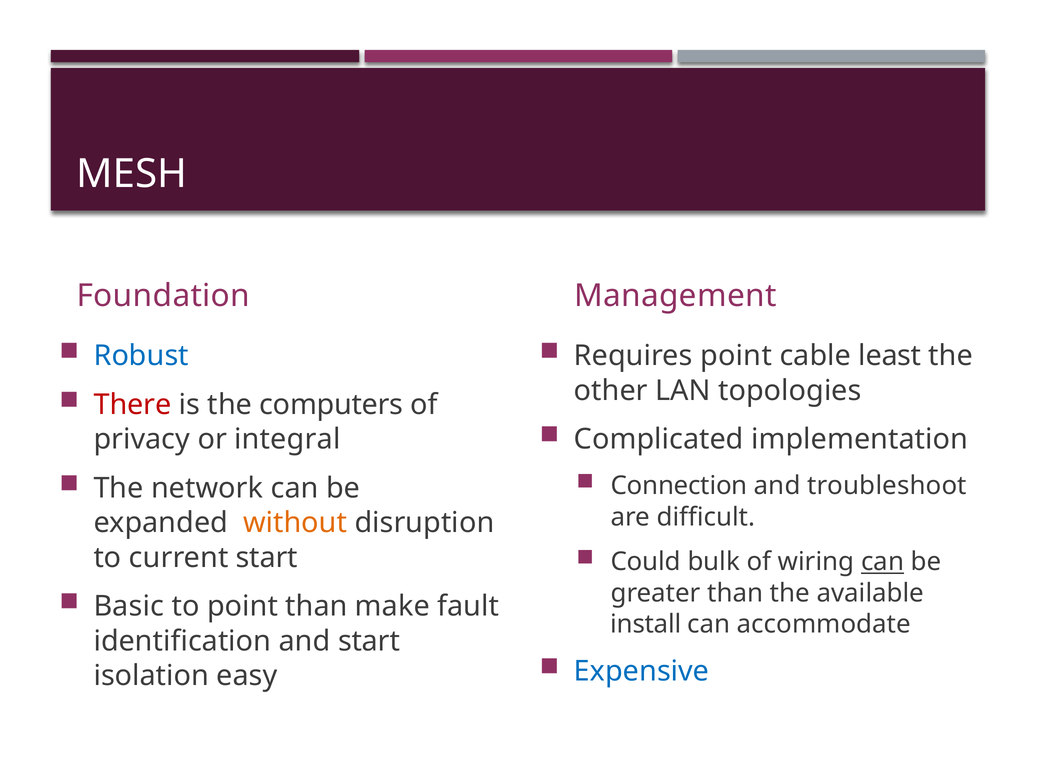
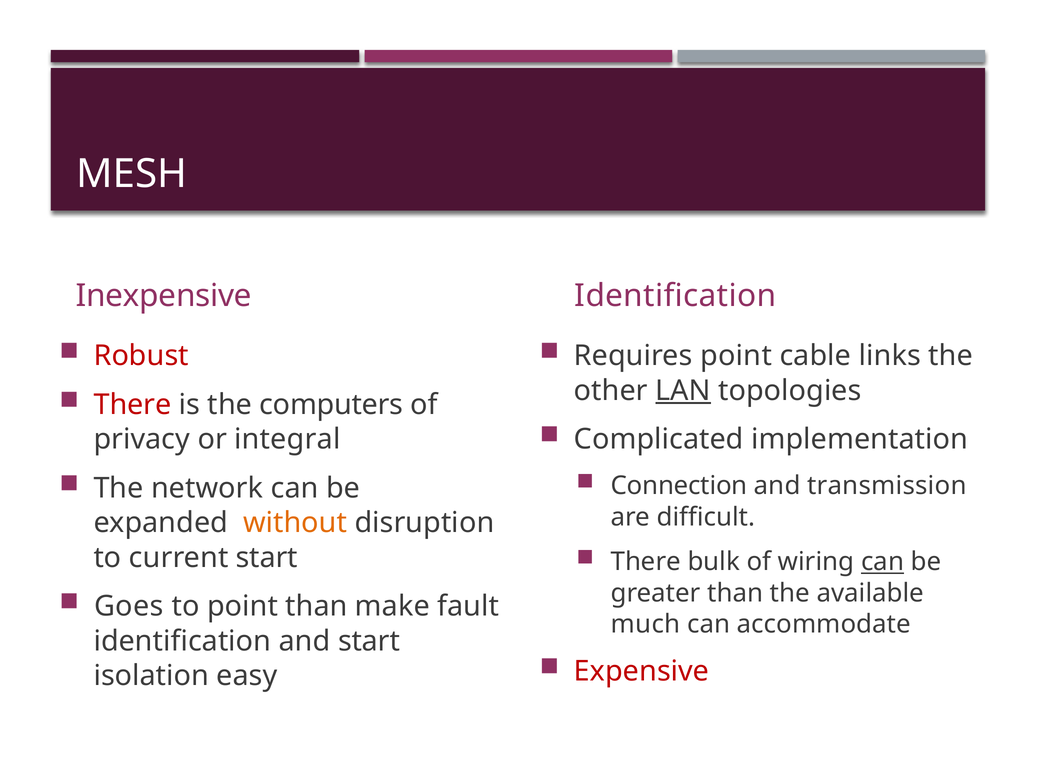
Foundation: Foundation -> Inexpensive
Management at (675, 296): Management -> Identification
Robust colour: blue -> red
least: least -> links
LAN underline: none -> present
troubleshoot: troubleshoot -> transmission
Could at (646, 562): Could -> There
Basic: Basic -> Goes
install: install -> much
Expensive colour: blue -> red
